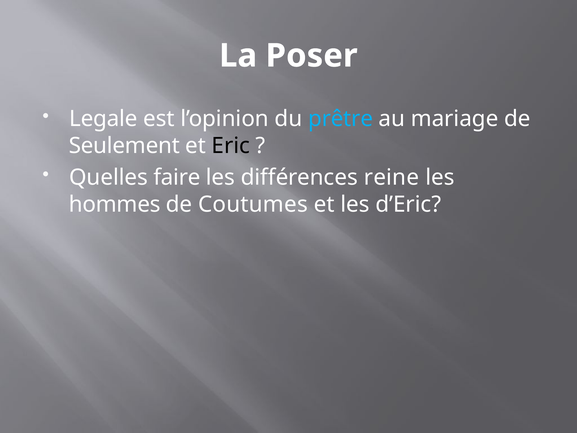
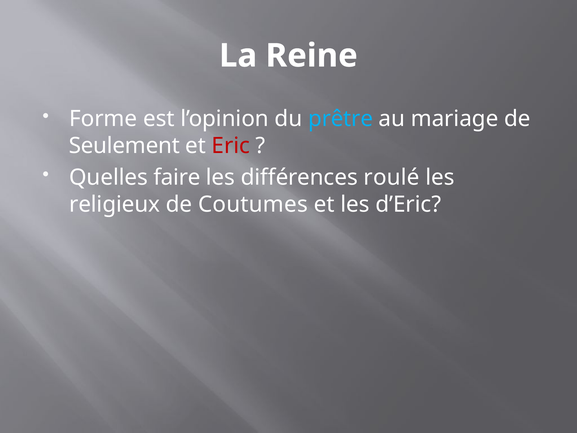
Poser: Poser -> Reine
Legale: Legale -> Forme
Eric colour: black -> red
reine: reine -> roulé
hommes: hommes -> religieux
